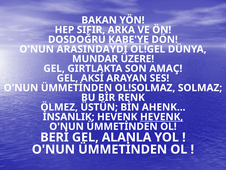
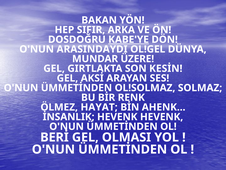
AMAÇ: AMAÇ -> KESİN
ÜSTÜN: ÜSTÜN -> HAYAT
HEVENK at (162, 117) underline: present -> none
ALANLA: ALANLA -> OLMASI
